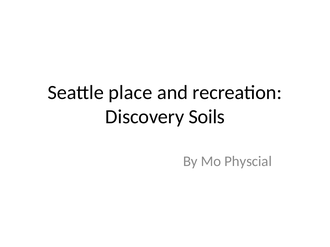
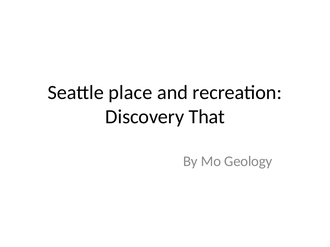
Soils: Soils -> That
Physcial: Physcial -> Geology
